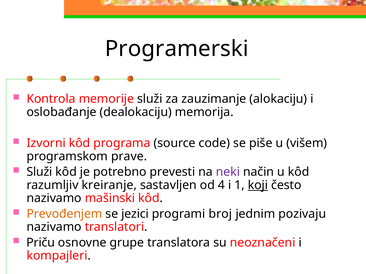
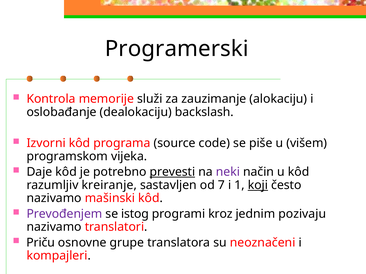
memorija: memorija -> backslash
prave: prave -> vijeka
Služi at (39, 172): Služi -> Daje
prevesti underline: none -> present
4: 4 -> 7
Prevođenjem colour: orange -> purple
jezici: jezici -> istog
broj: broj -> kroz
